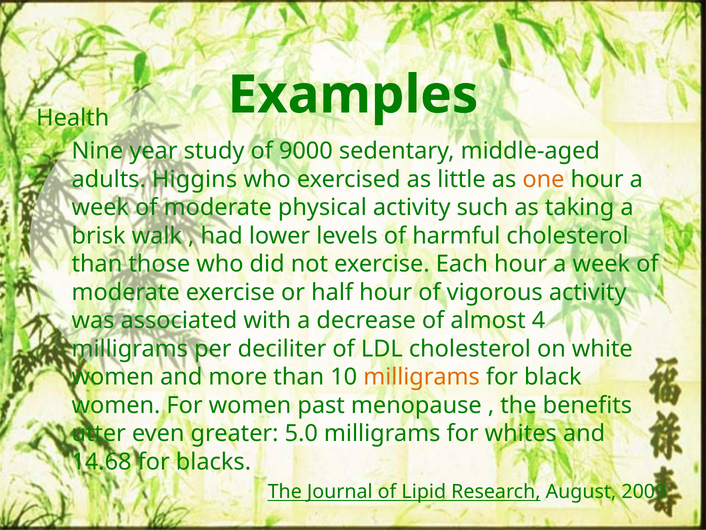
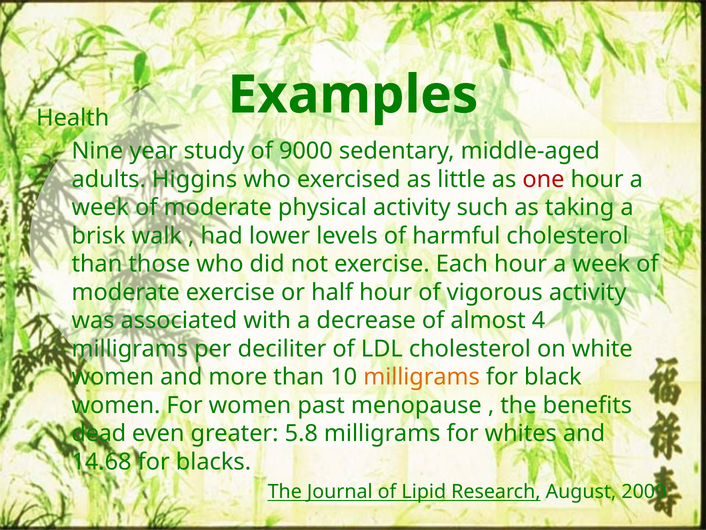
one colour: orange -> red
utter: utter -> dead
5.0: 5.0 -> 5.8
